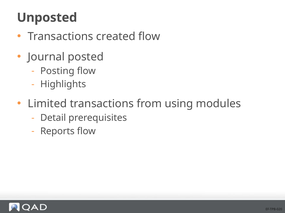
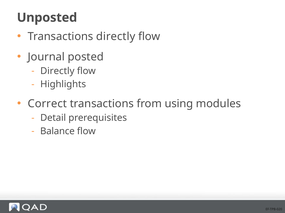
Transactions created: created -> directly
Posting at (57, 71): Posting -> Directly
Limited: Limited -> Correct
Reports: Reports -> Balance
